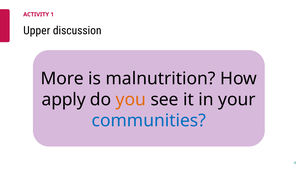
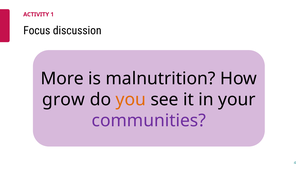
Upper: Upper -> Focus
apply: apply -> grow
communities colour: blue -> purple
